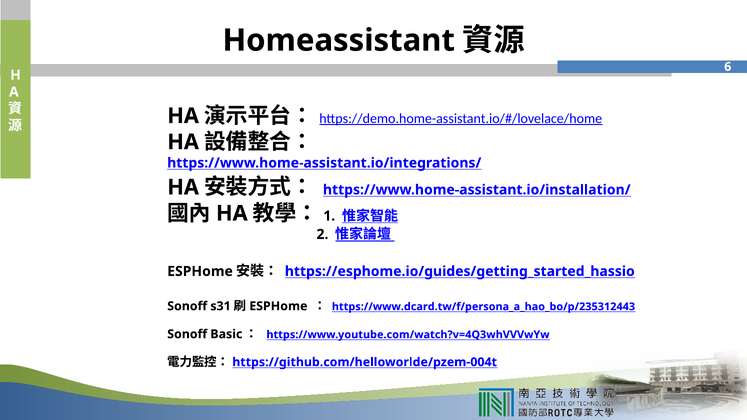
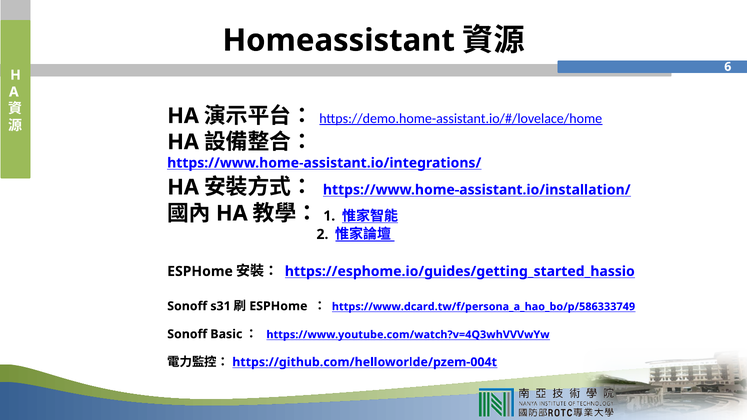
https://www.dcard.tw/f/persona_a_hao_bo/p/235312443: https://www.dcard.tw/f/persona_a_hao_bo/p/235312443 -> https://www.dcard.tw/f/persona_a_hao_bo/p/586333749
